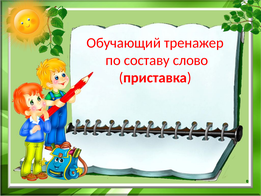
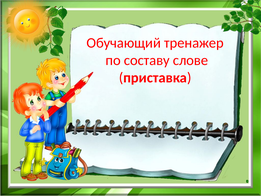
слово: слово -> слове
